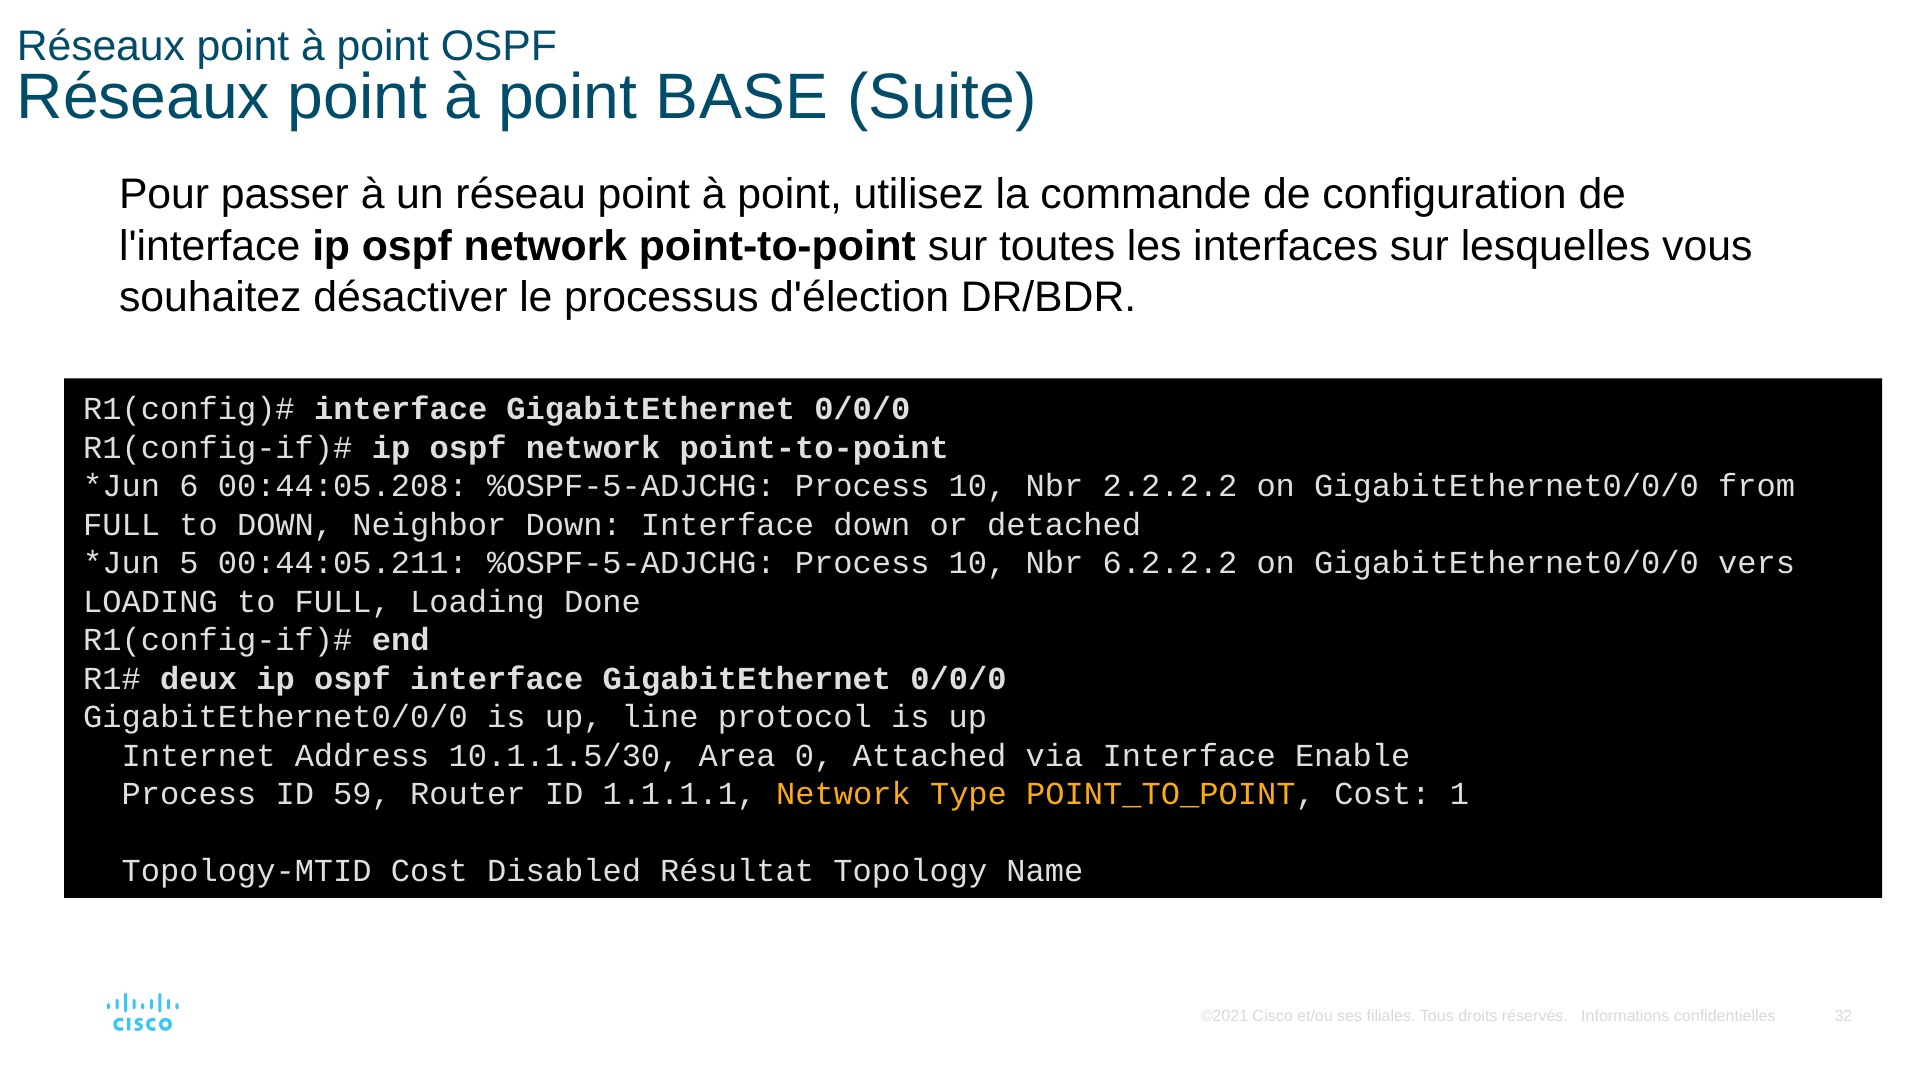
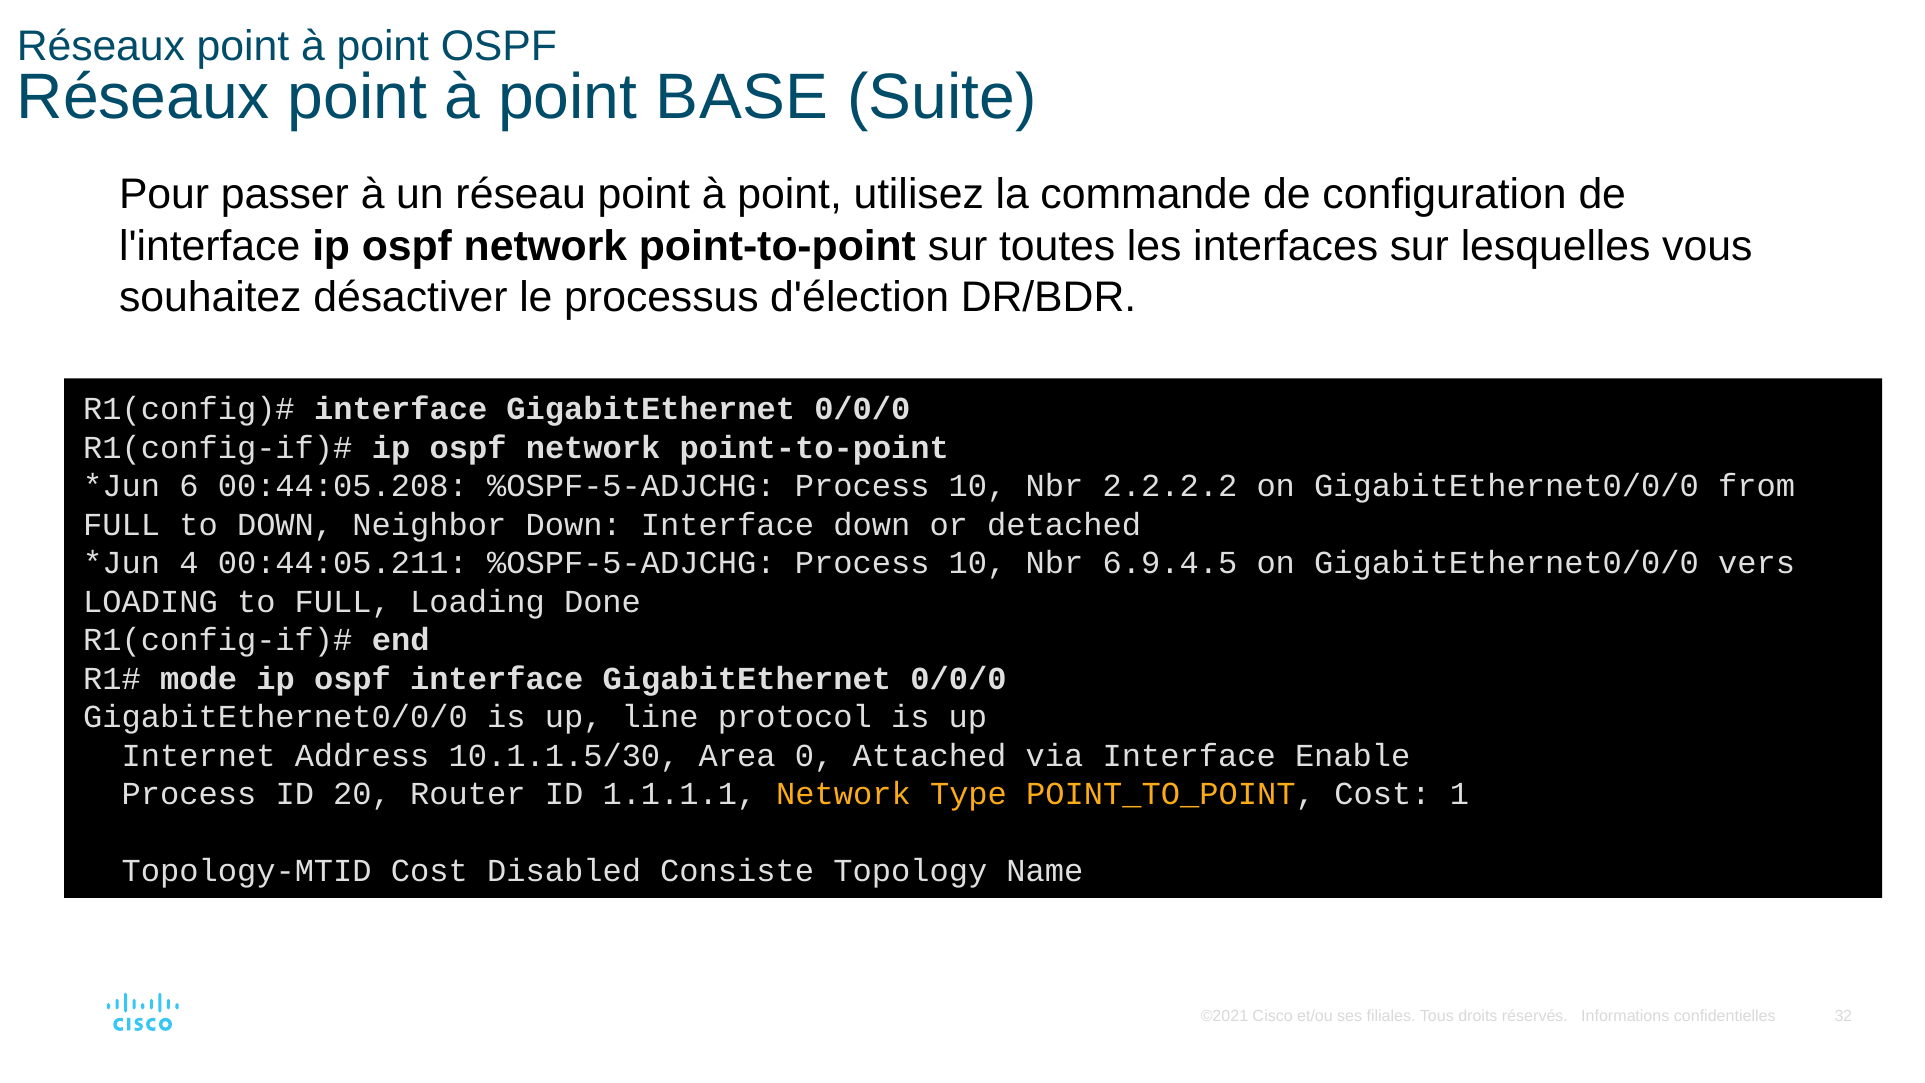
5: 5 -> 4
6.2.2.2: 6.2.2.2 -> 6.9.4.5
deux: deux -> mode
59: 59 -> 20
Résultat: Résultat -> Consiste
